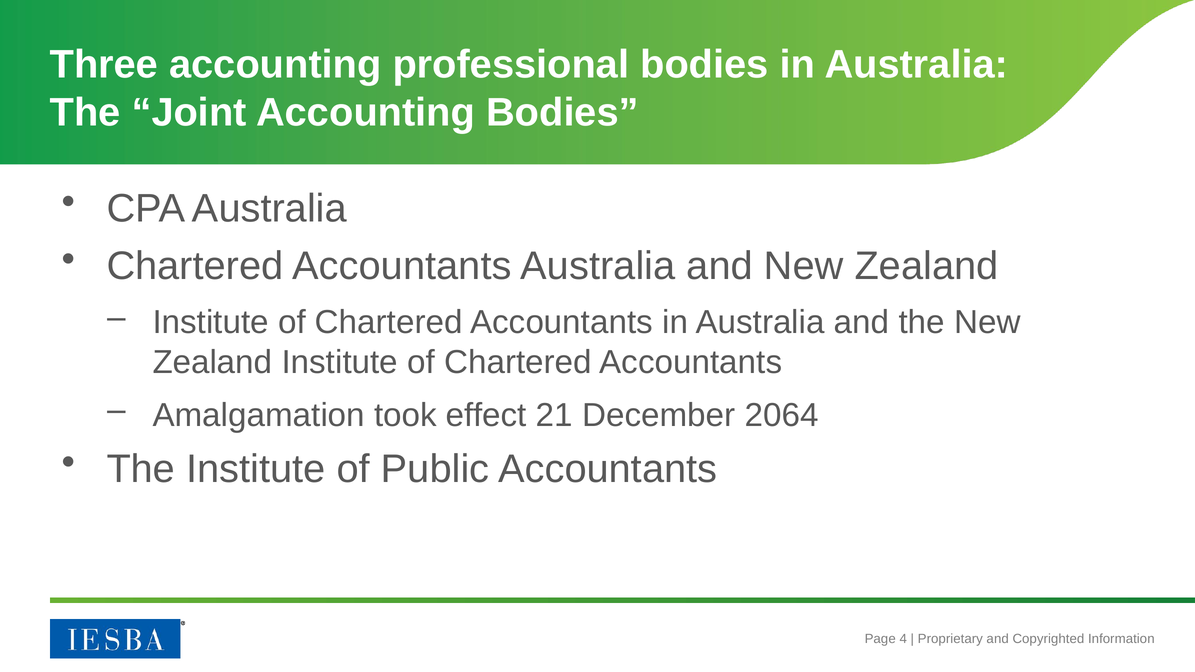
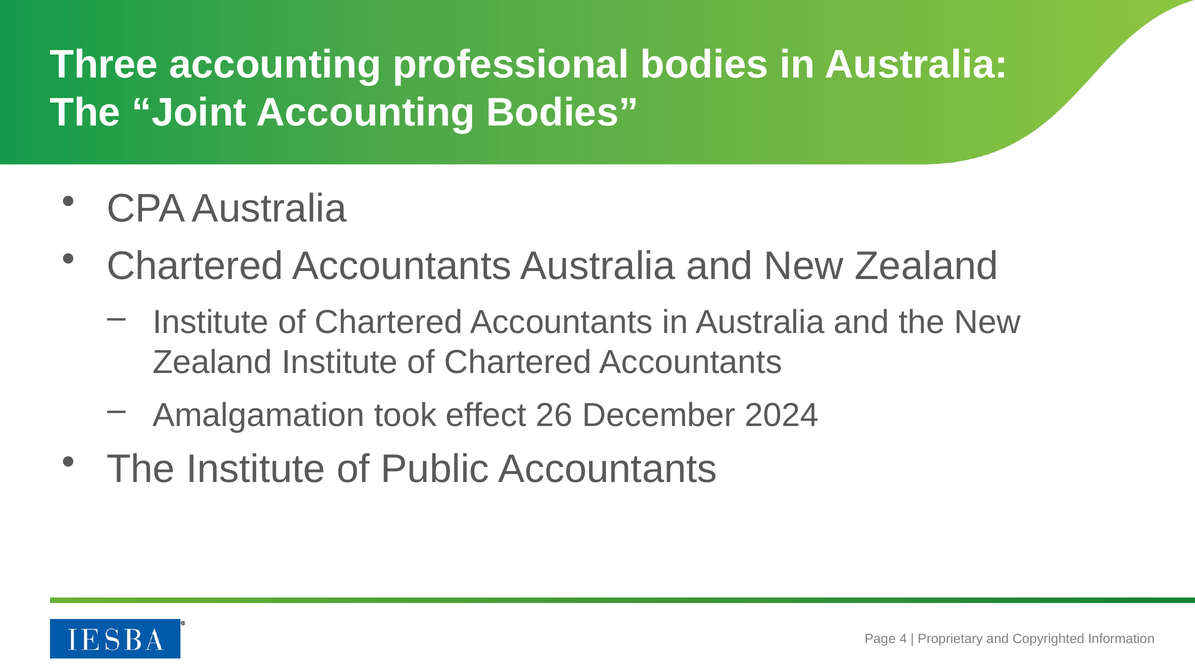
21: 21 -> 26
2064: 2064 -> 2024
